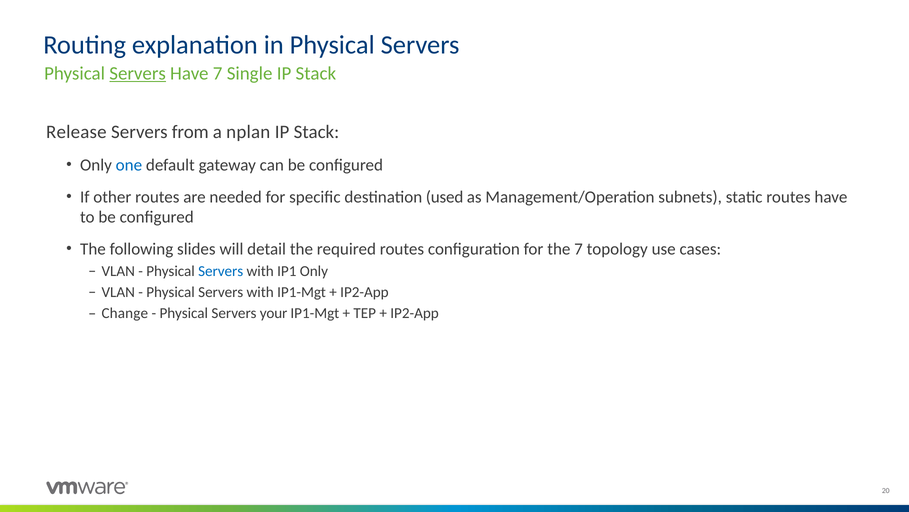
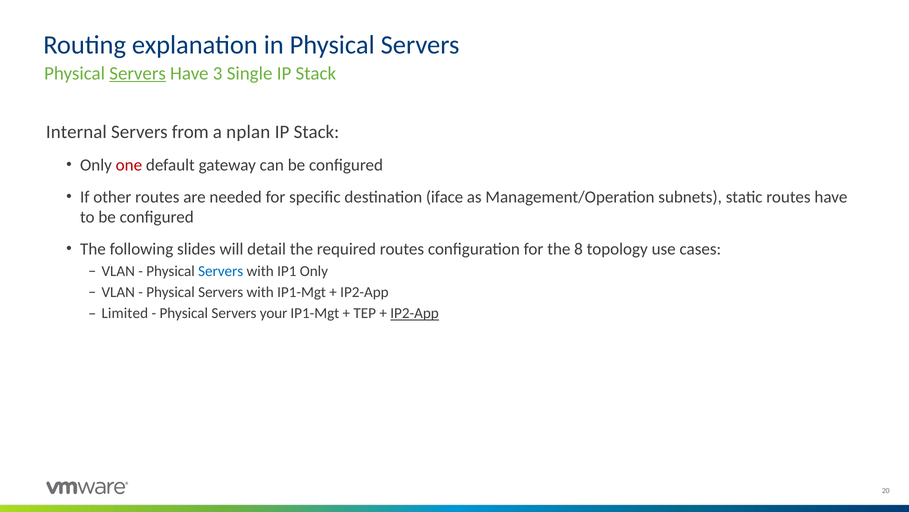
Have 7: 7 -> 3
Release: Release -> Internal
one colour: blue -> red
used: used -> iface
the 7: 7 -> 8
Change: Change -> Limited
IP2-App at (415, 313) underline: none -> present
